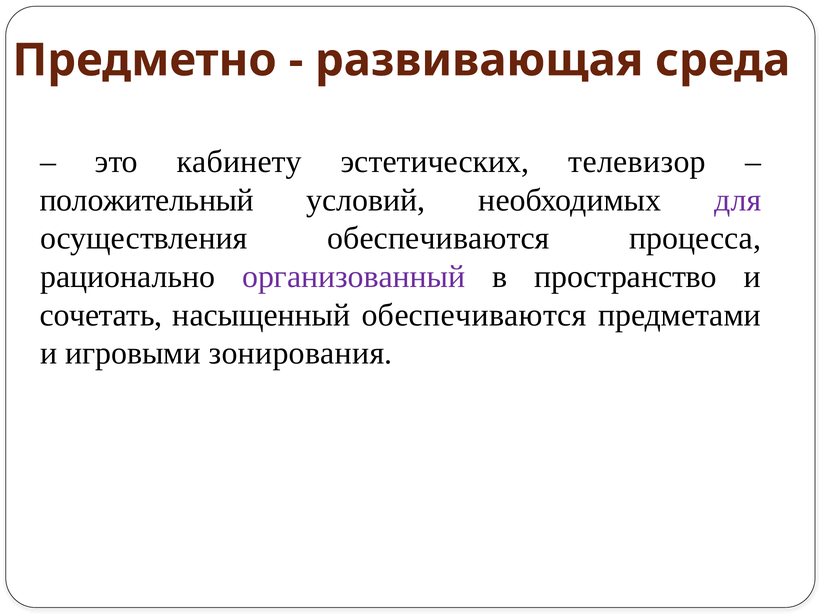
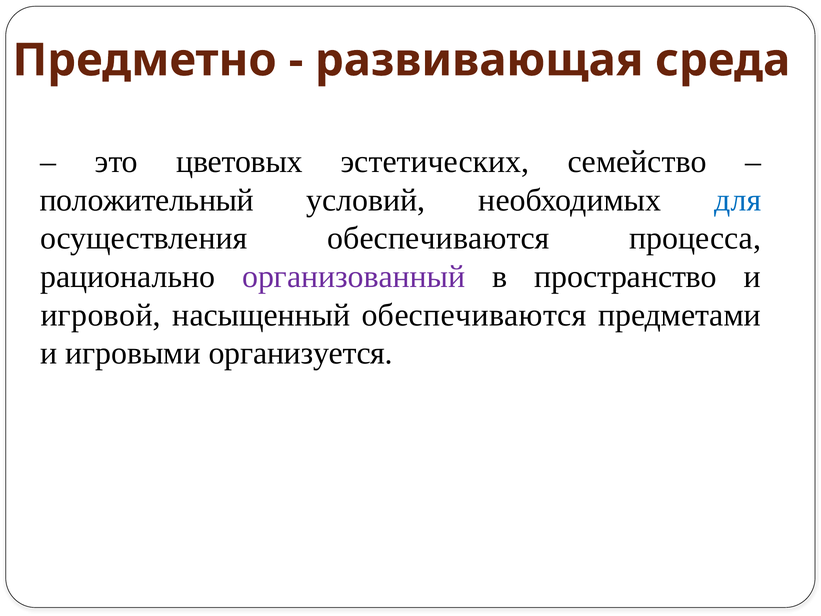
кабинету: кабинету -> цветовых
телевизор: телевизор -> семейство
для colour: purple -> blue
сочетать: сочетать -> игровой
зонирования: зонирования -> организуется
